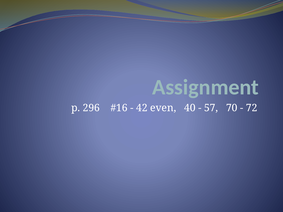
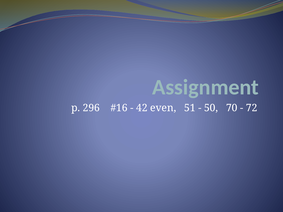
40: 40 -> 51
57: 57 -> 50
